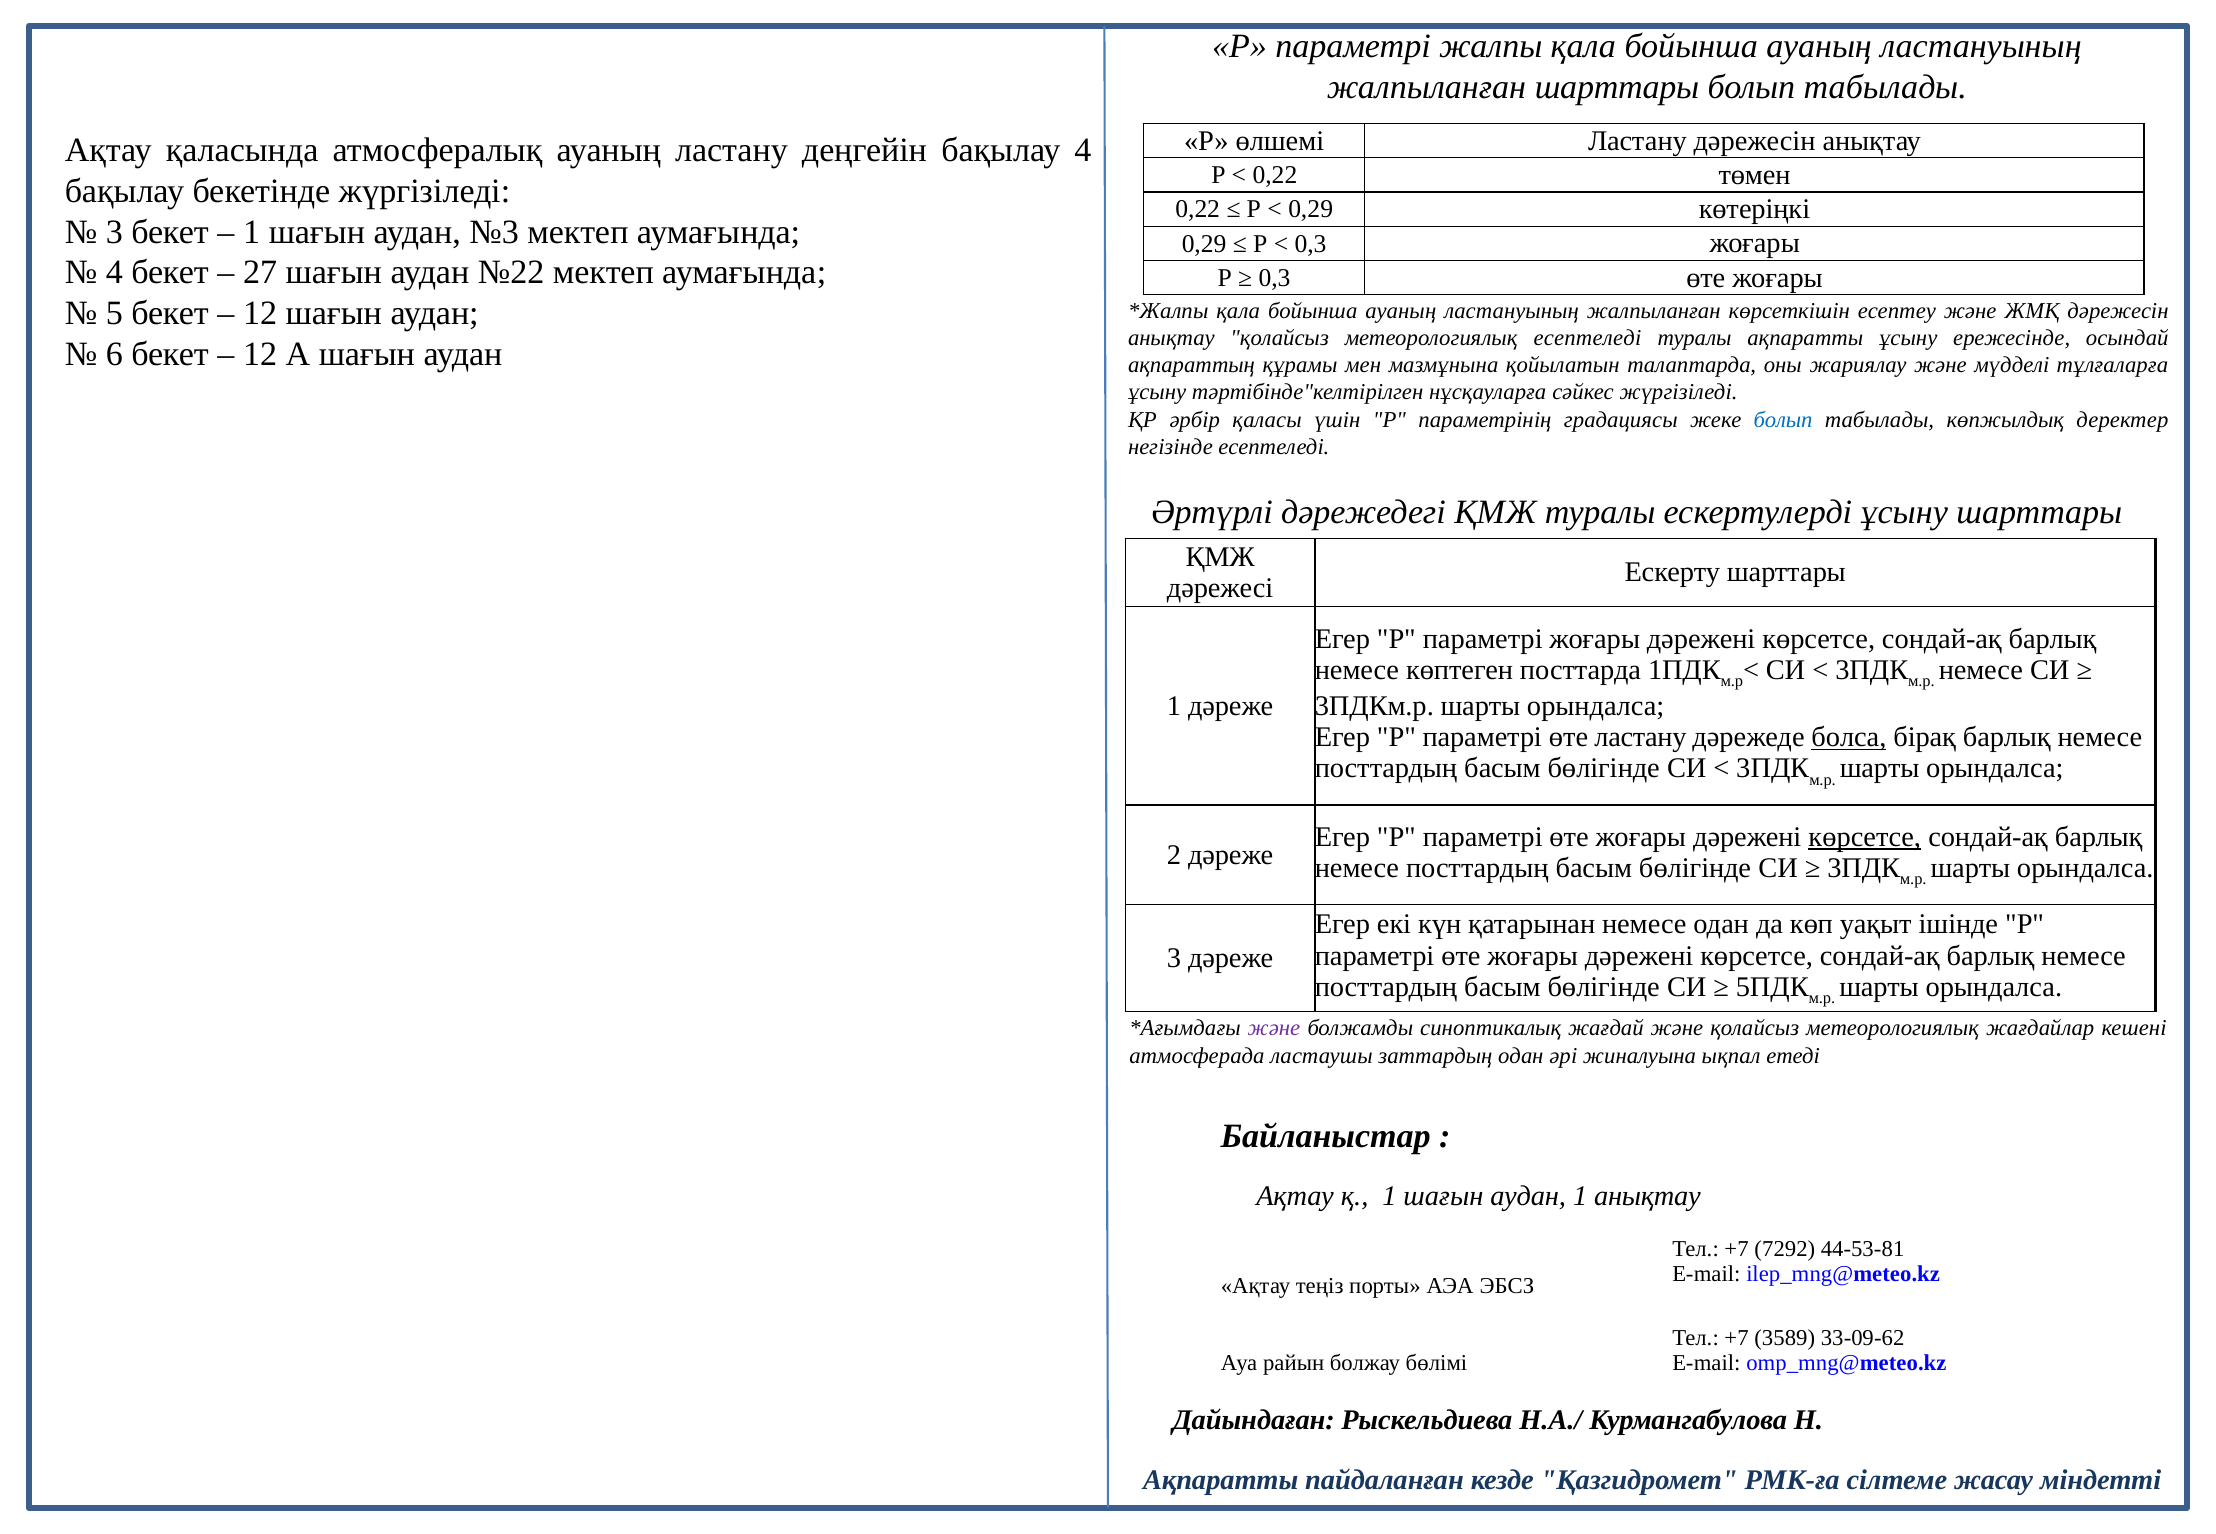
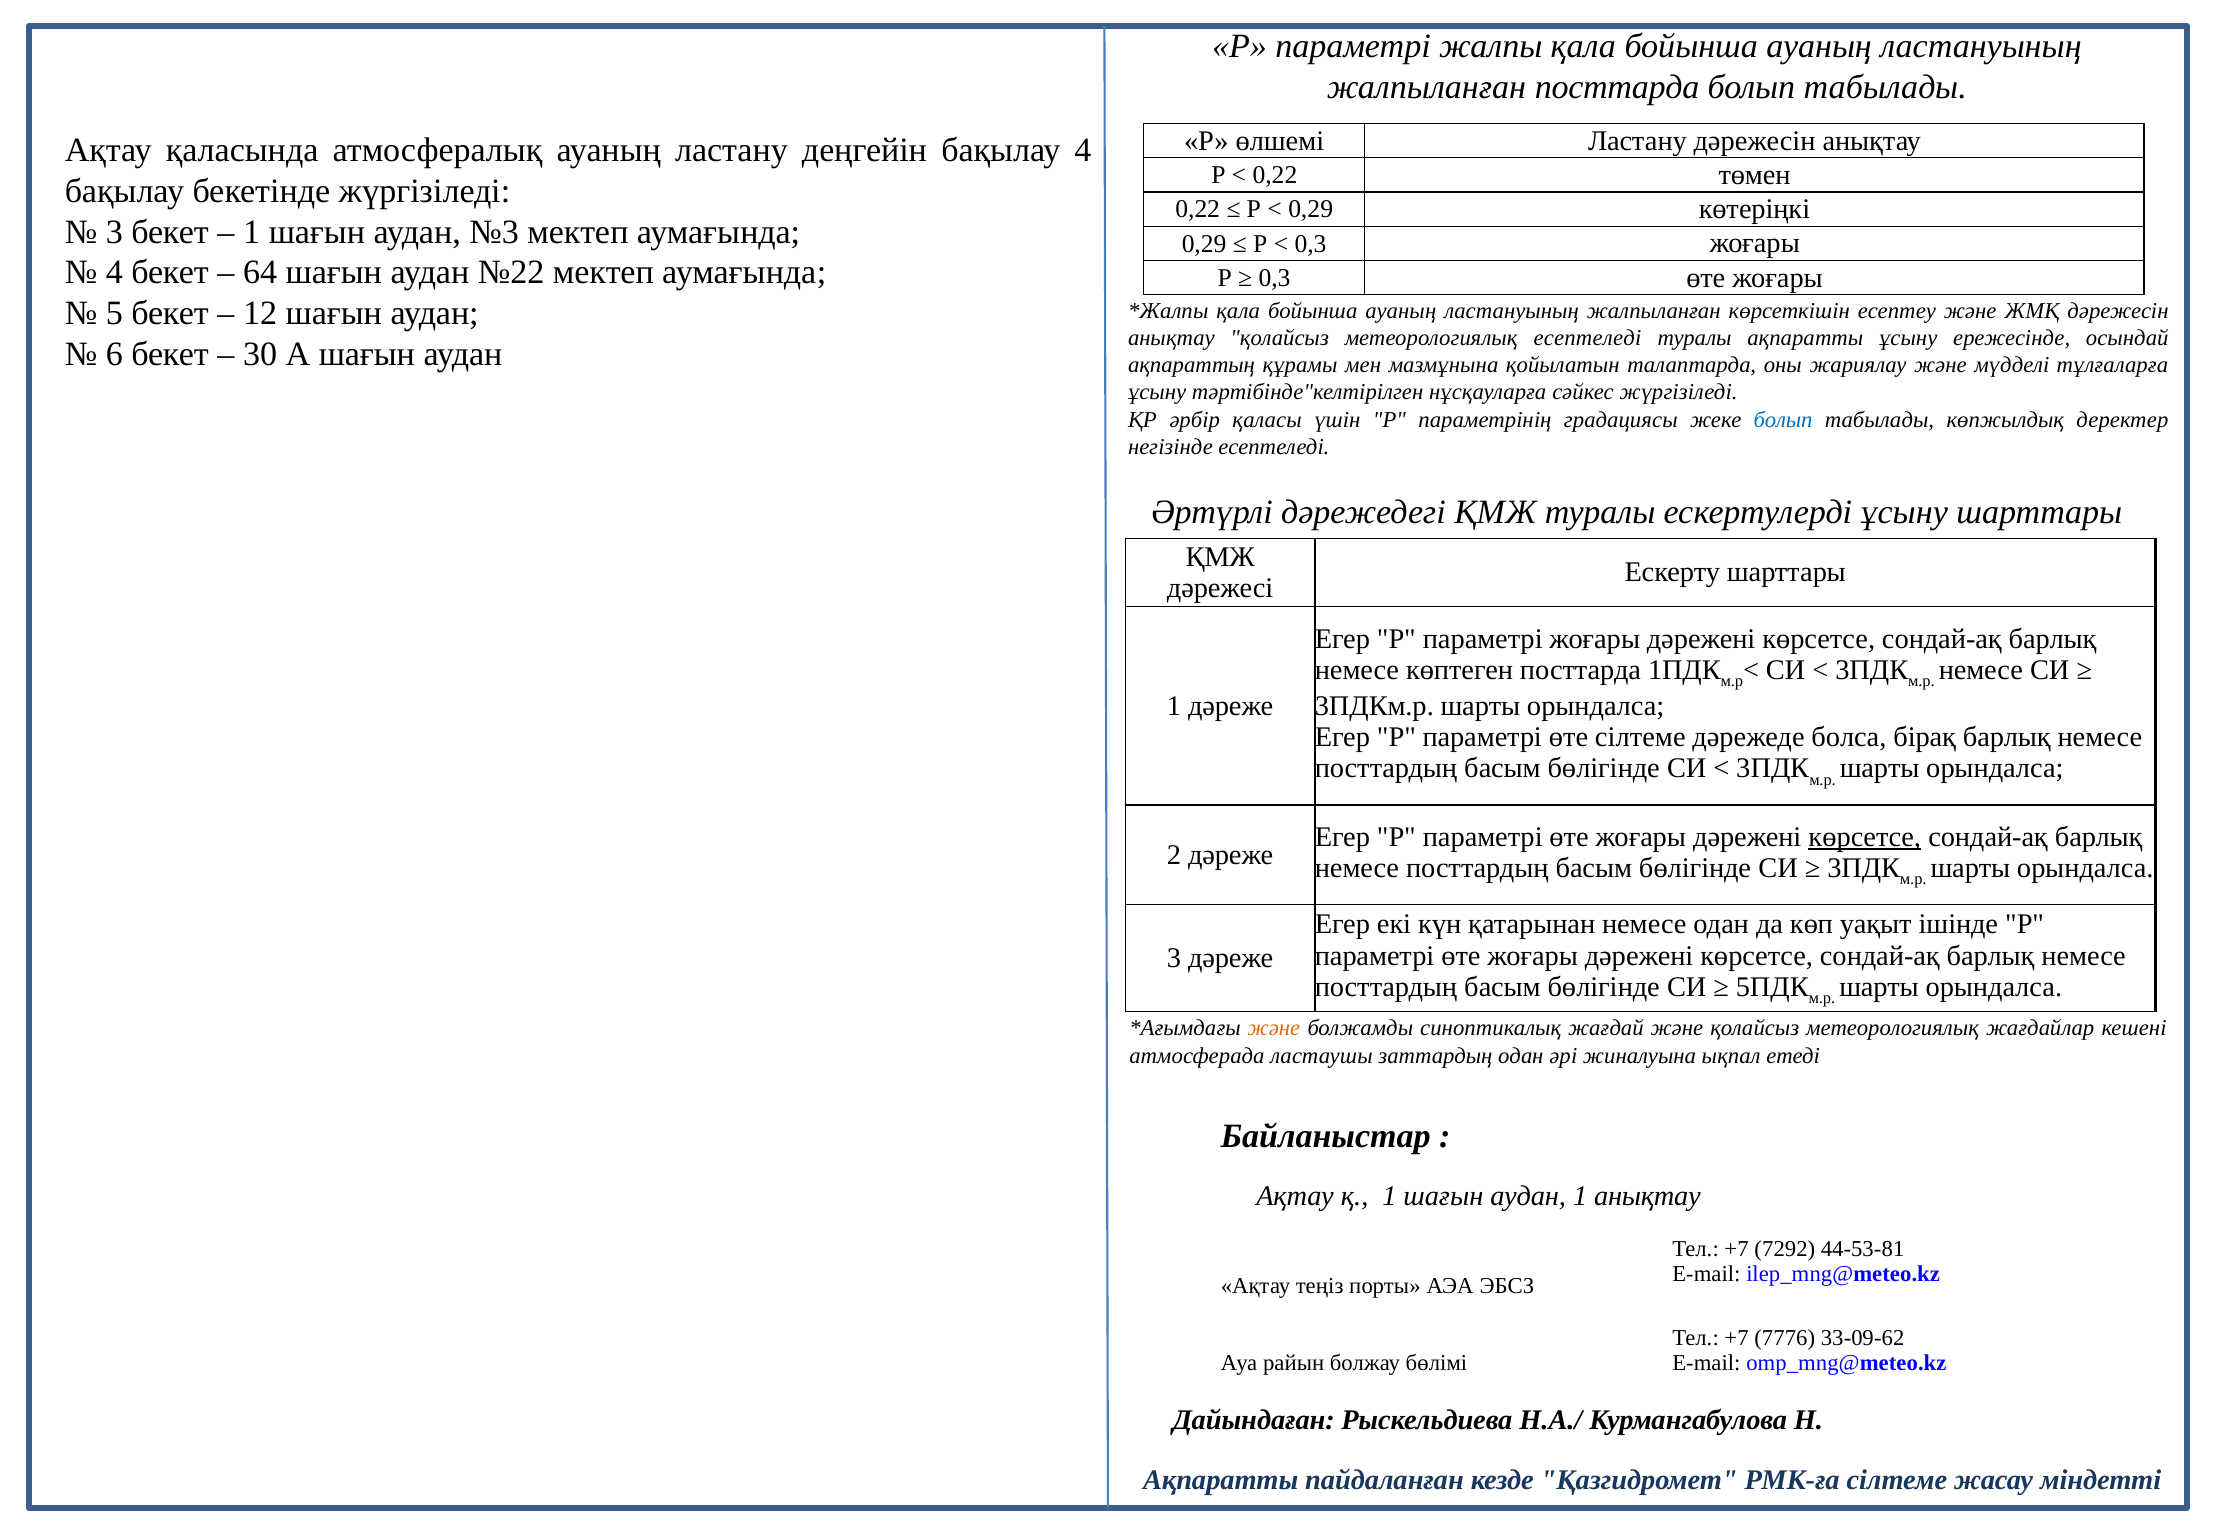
жалпыланған шарттары: шарттары -> посттарда
27: 27 -> 64
12 at (260, 355): 12 -> 30
өте ластану: ластану -> сілтеме
болса underline: present -> none
және at (1274, 1028) colour: purple -> orange
3589: 3589 -> 7776
